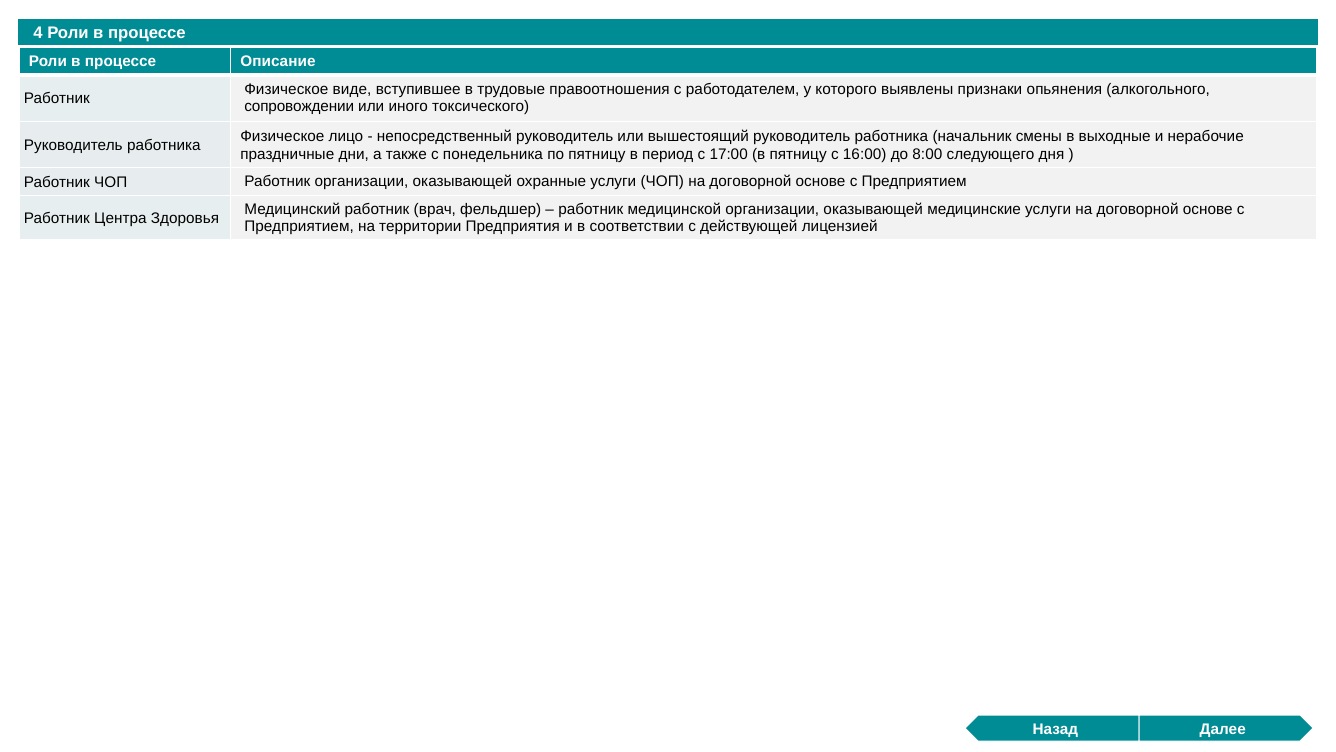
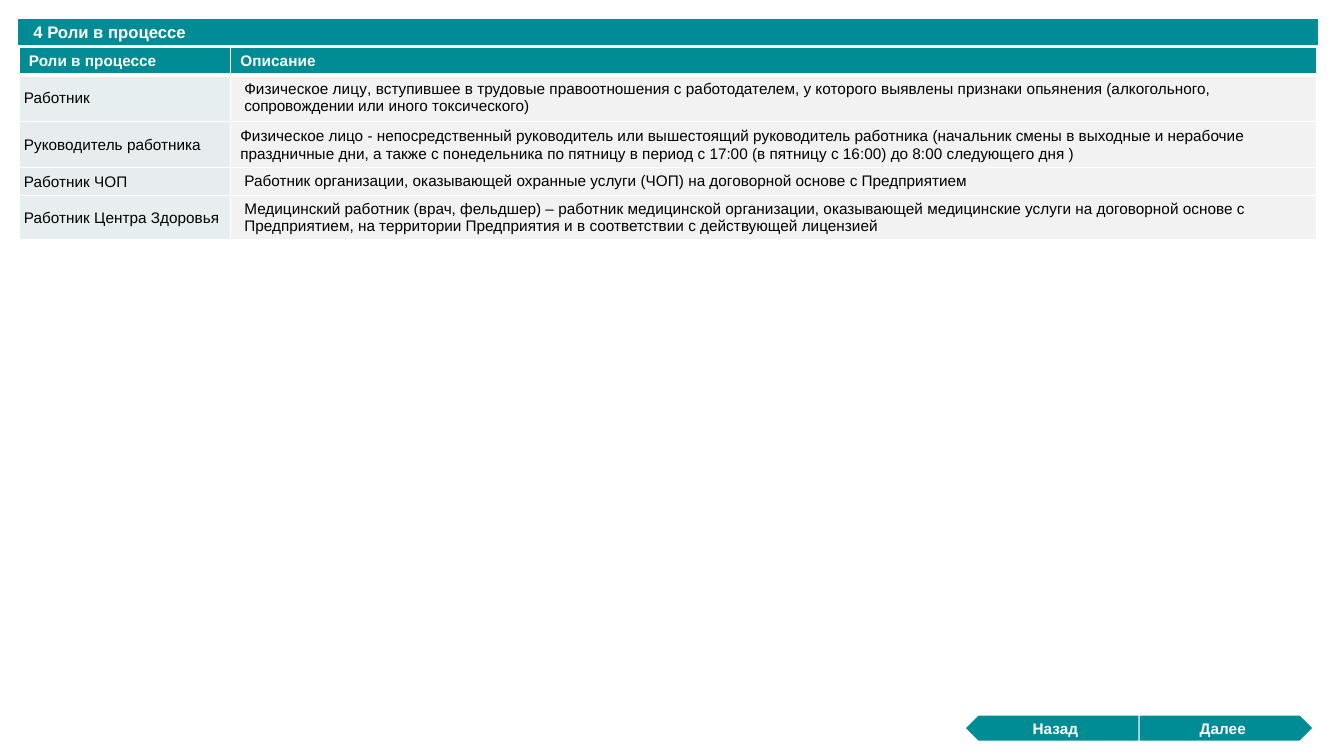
виде: виде -> лицу
